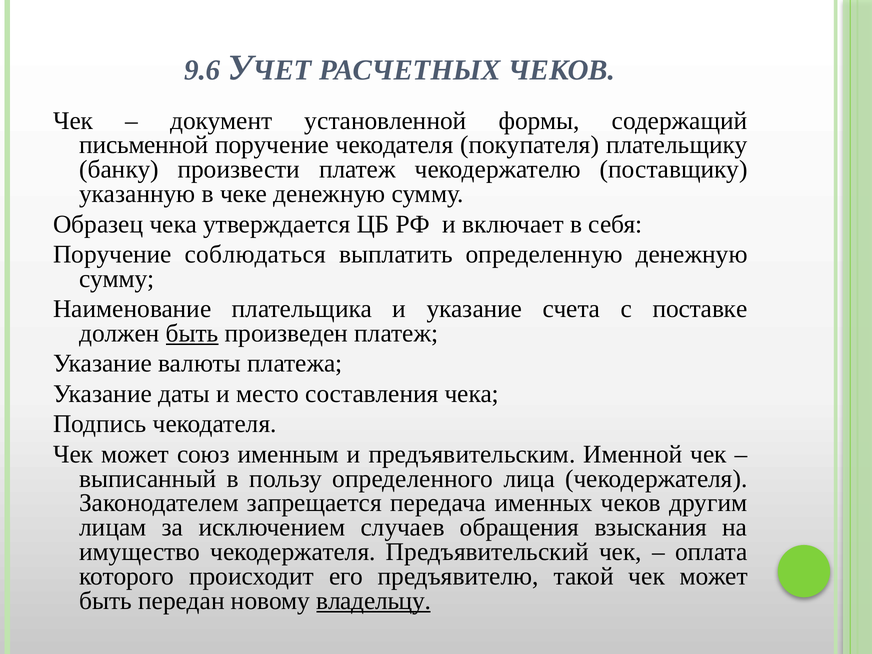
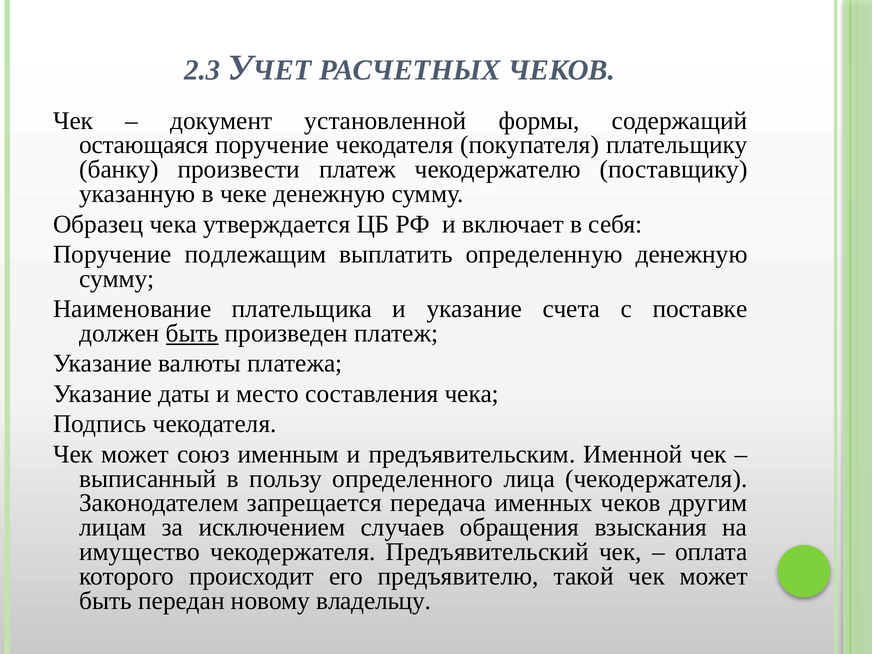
9.6: 9.6 -> 2.3
письменной: письменной -> остающаяся
соблюдаться: соблюдаться -> подлежащим
владельцу underline: present -> none
